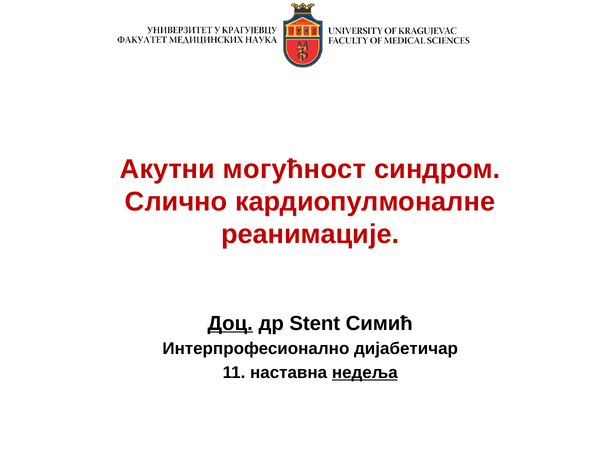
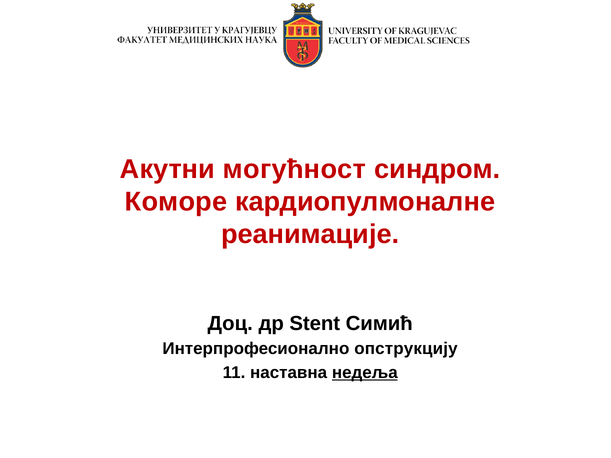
Слично: Слично -> Коморе
Доц underline: present -> none
дијабетичар: дијабетичар -> опструкцију
